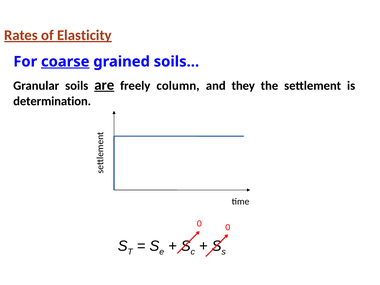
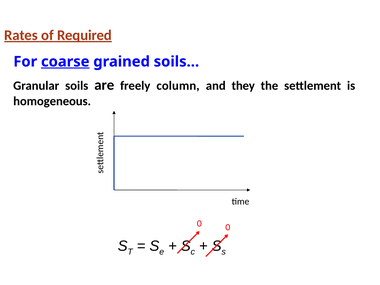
Elasticity: Elasticity -> Required
are underline: present -> none
determination: determination -> homogeneous
